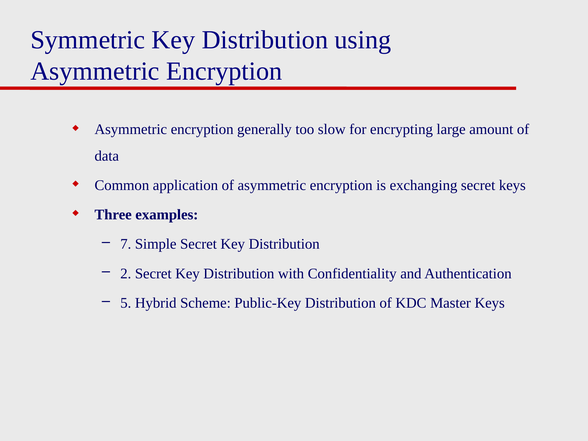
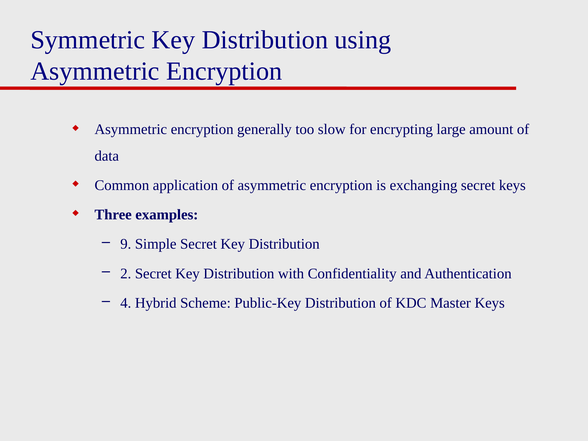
7: 7 -> 9
5: 5 -> 4
